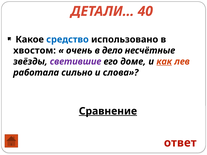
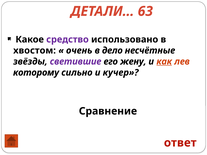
40: 40 -> 63
средство colour: blue -> purple
доме: доме -> жену
работала: работала -> которому
слова: слова -> кучер
Сравнение underline: present -> none
